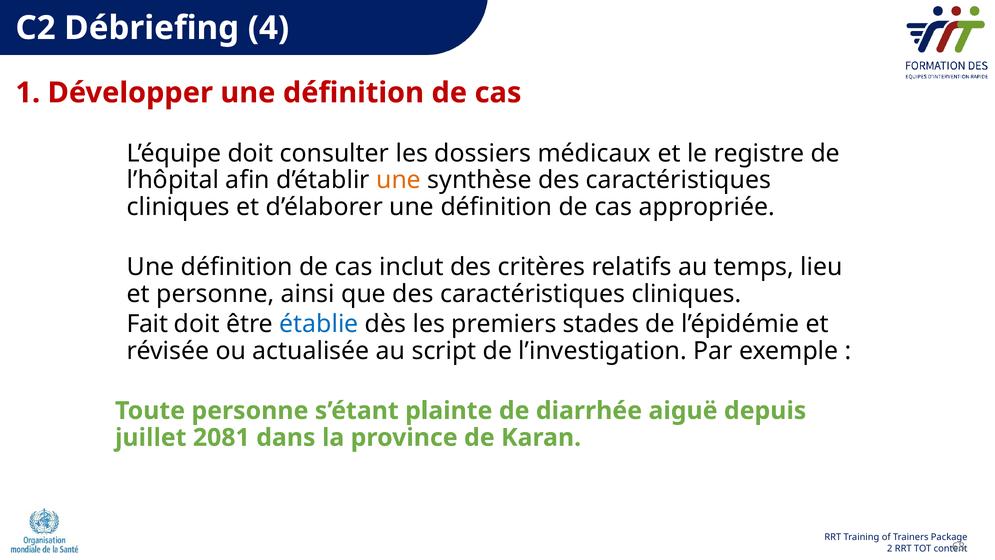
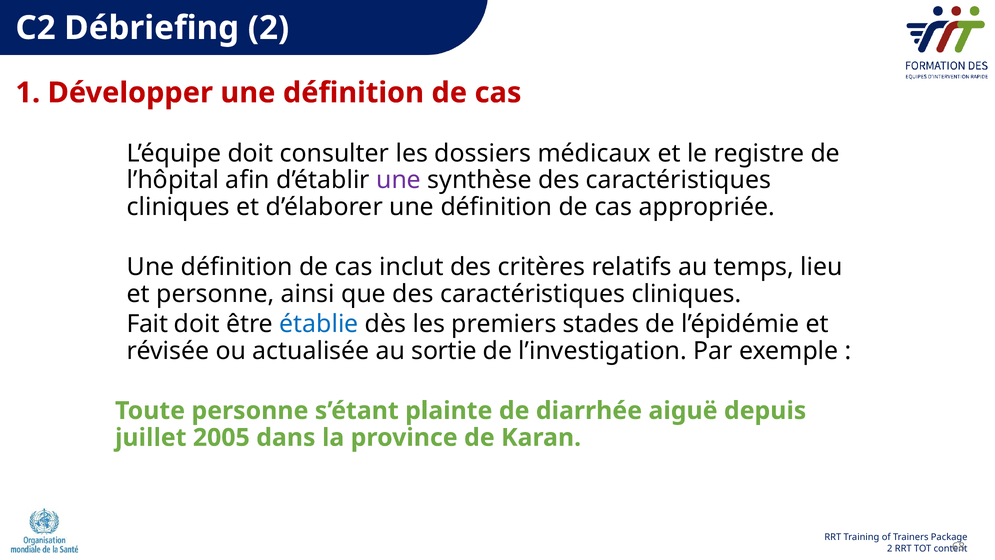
Débriefing 4: 4 -> 2
une at (399, 180) colour: orange -> purple
script: script -> sortie
2081: 2081 -> 2005
